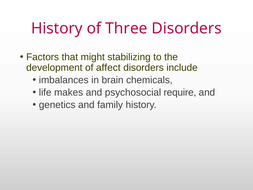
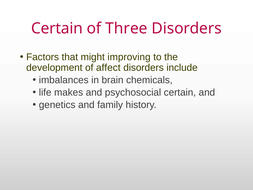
History at (57, 28): History -> Certain
stabilizing: stabilizing -> improving
psychosocial require: require -> certain
